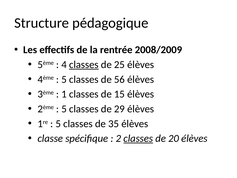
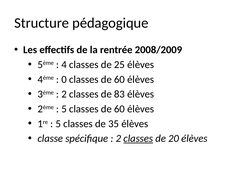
classes at (84, 64) underline: present -> none
5 at (64, 79): 5 -> 0
56 at (119, 79): 56 -> 60
1 at (64, 94): 1 -> 2
15: 15 -> 83
5 classes de 29: 29 -> 60
